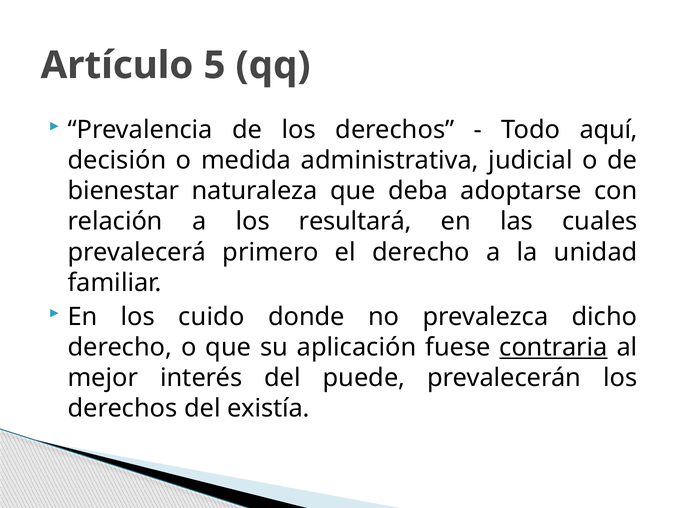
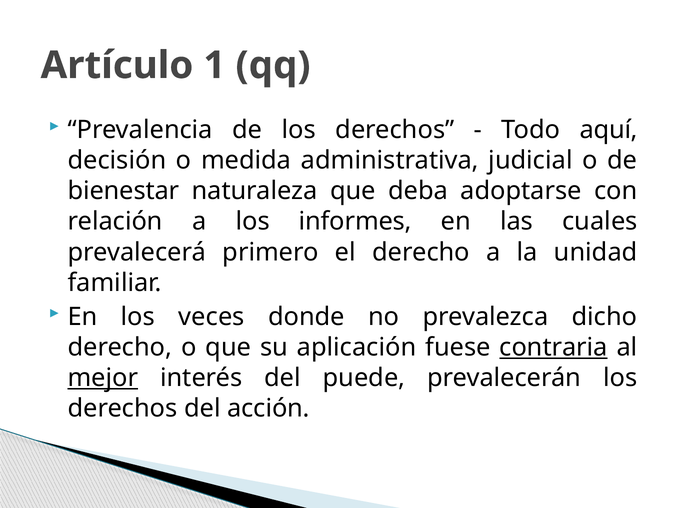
5: 5 -> 1
resultará: resultará -> informes
cuido: cuido -> veces
mejor underline: none -> present
existía: existía -> acción
